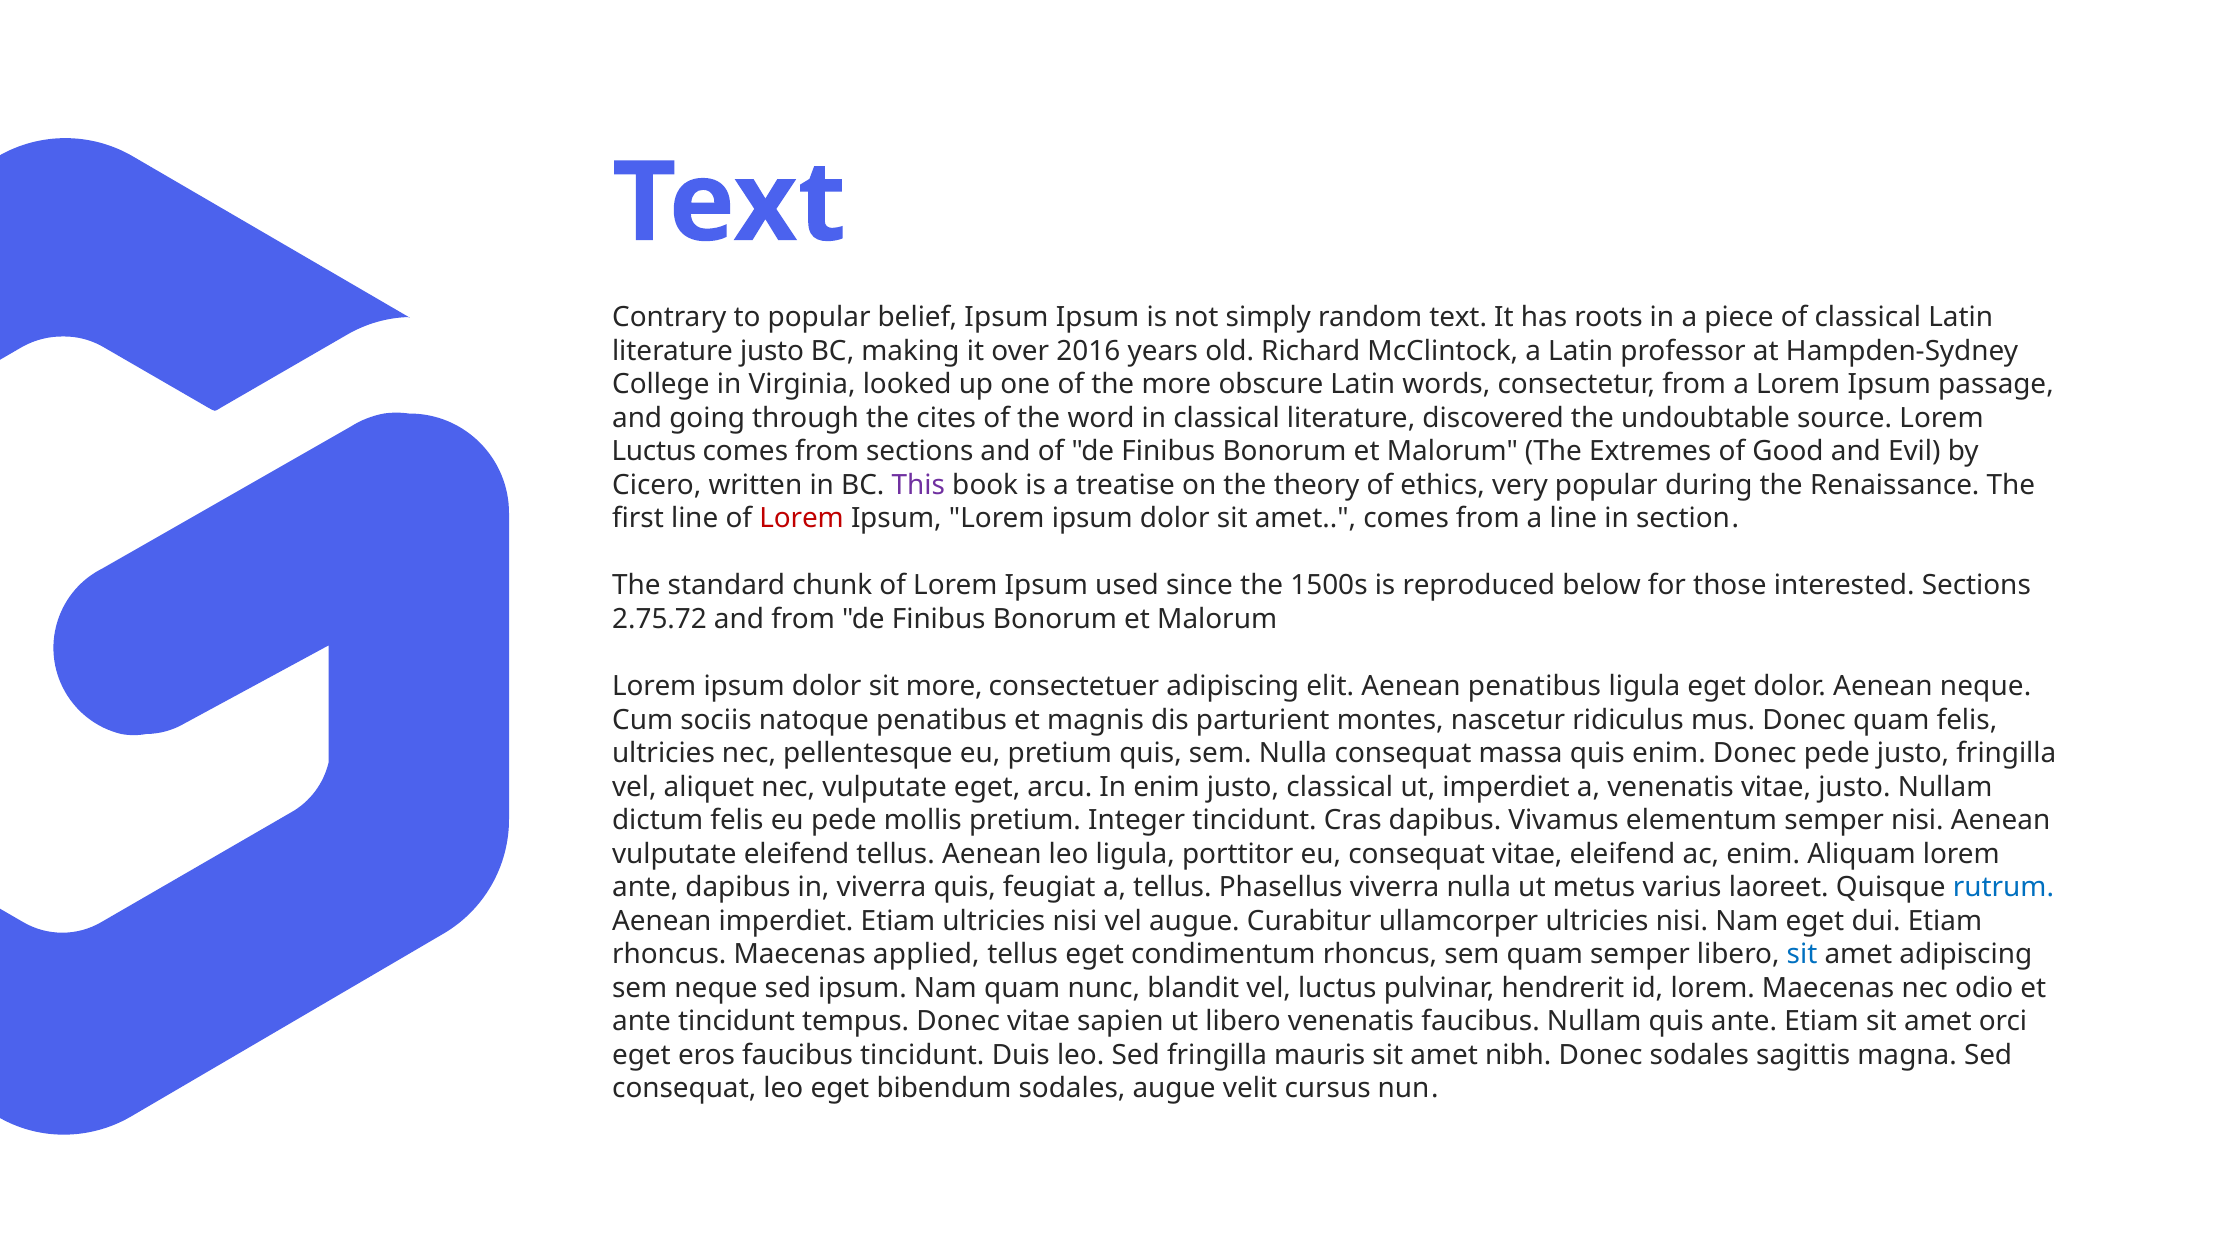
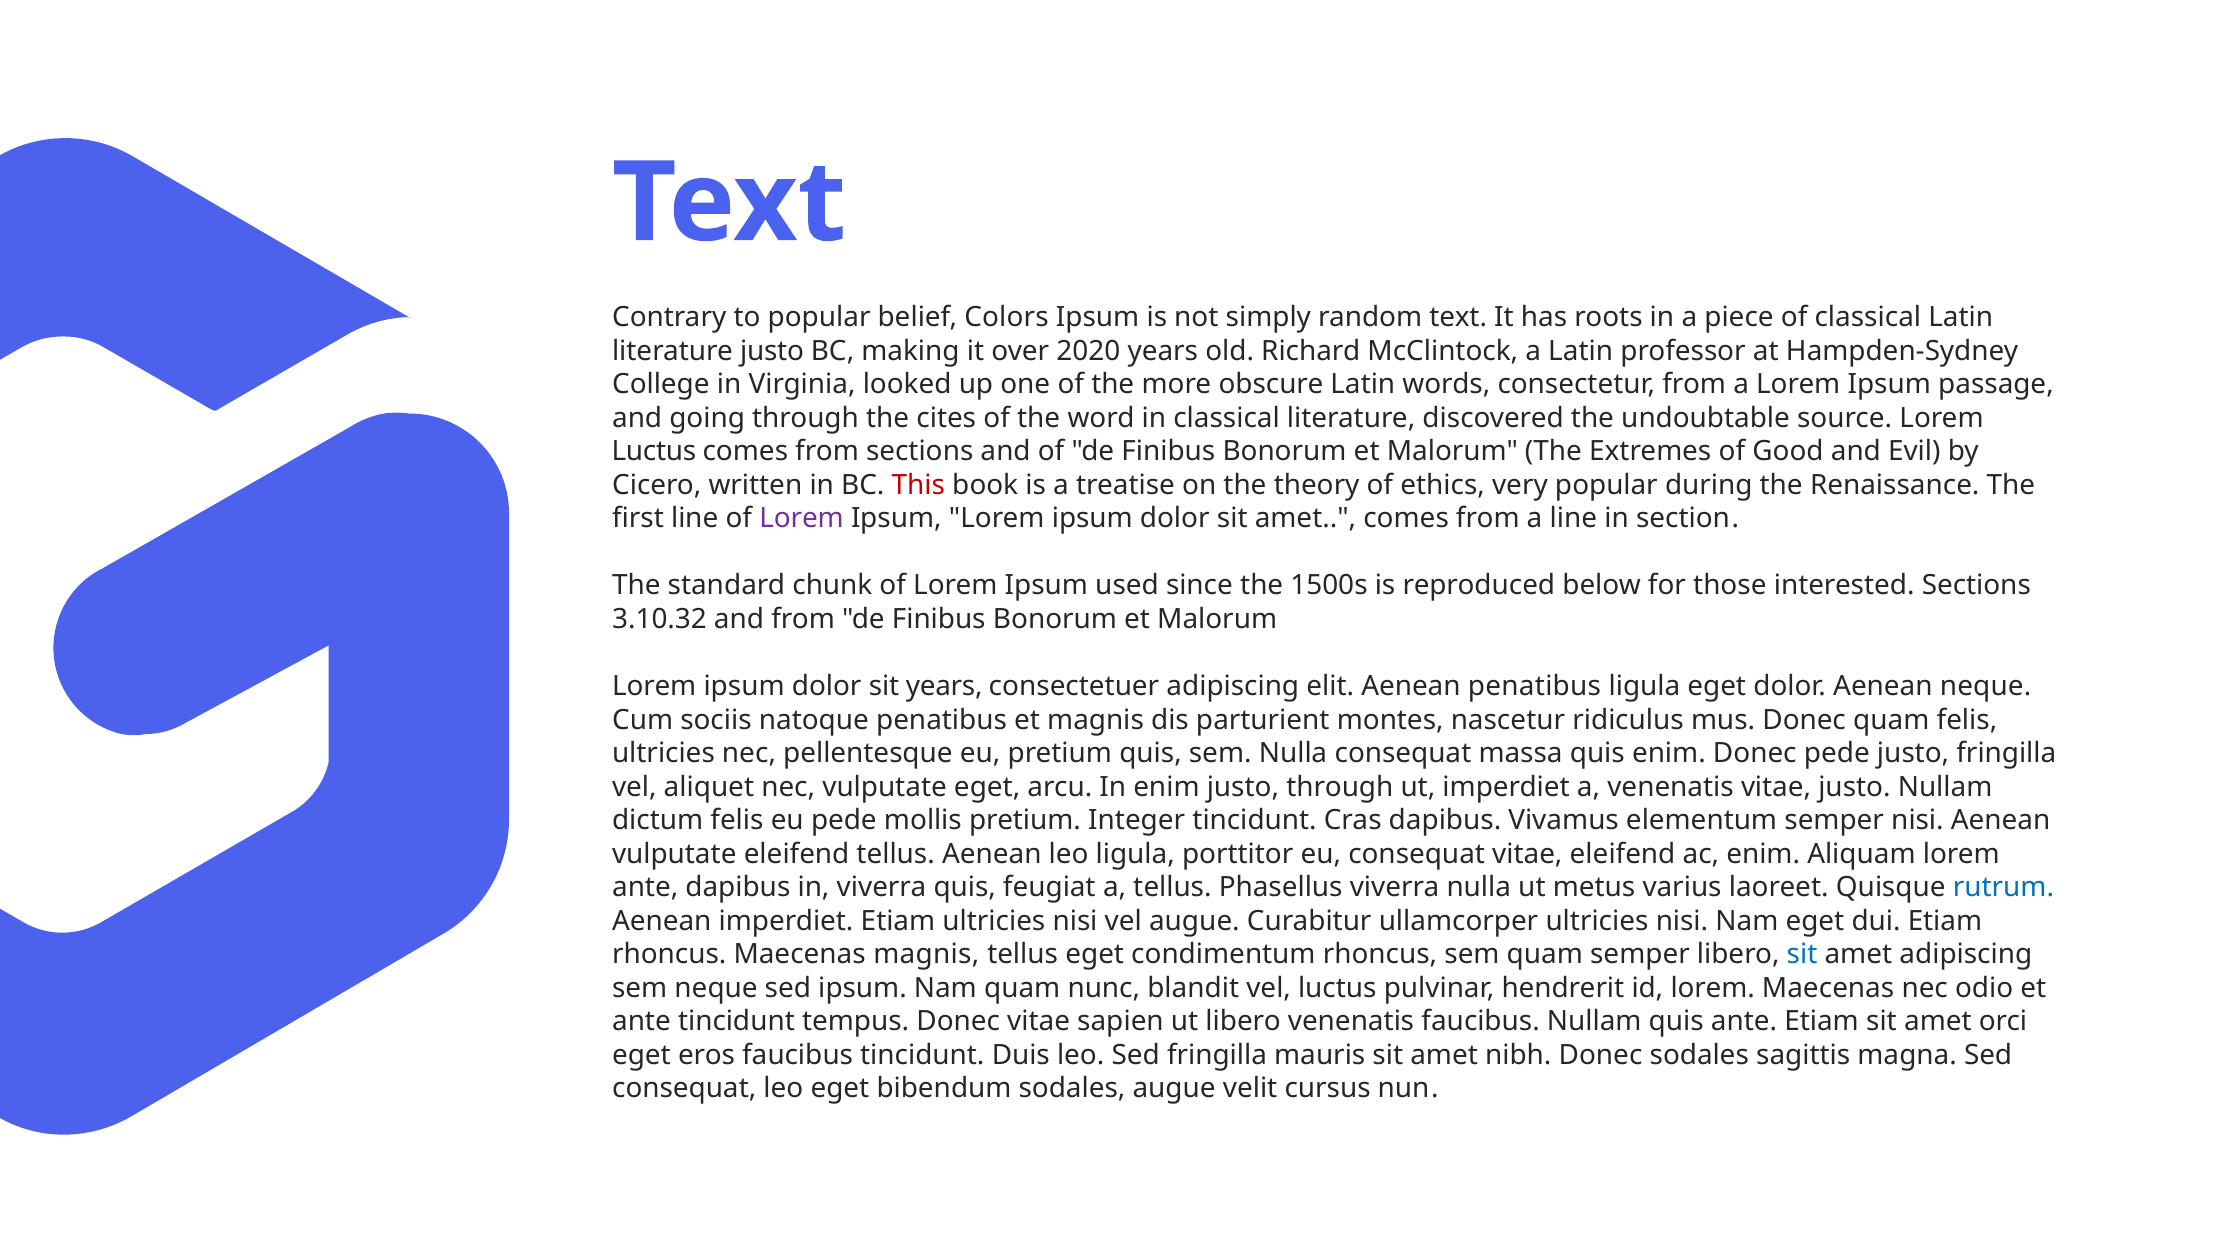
belief Ipsum: Ipsum -> Colors
2016: 2016 -> 2020
This colour: purple -> red
Lorem at (802, 519) colour: red -> purple
2.75.72: 2.75.72 -> 3.10.32
sit more: more -> years
justo classical: classical -> through
Maecenas applied: applied -> magnis
